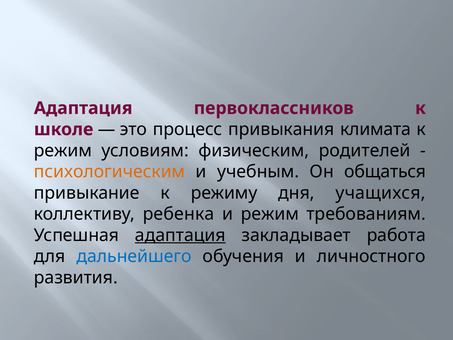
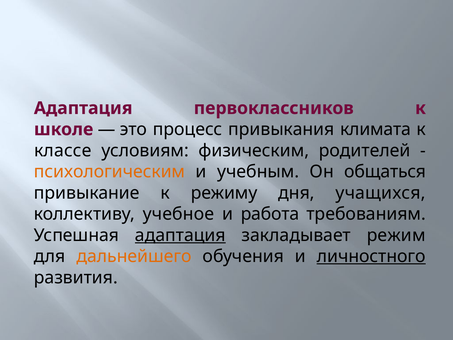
режим at (63, 150): режим -> классе
ребенка: ребенка -> учебное
и режим: режим -> работа
работа: работа -> режим
дальнейшего colour: blue -> orange
личностного underline: none -> present
